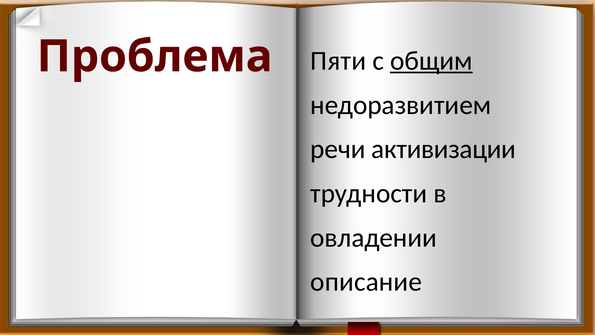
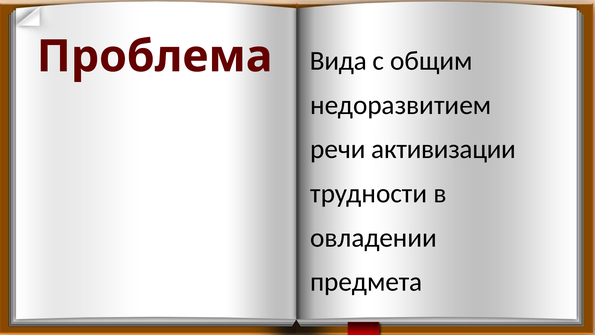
Пяти: Пяти -> Вида
общим underline: present -> none
описание: описание -> предмета
